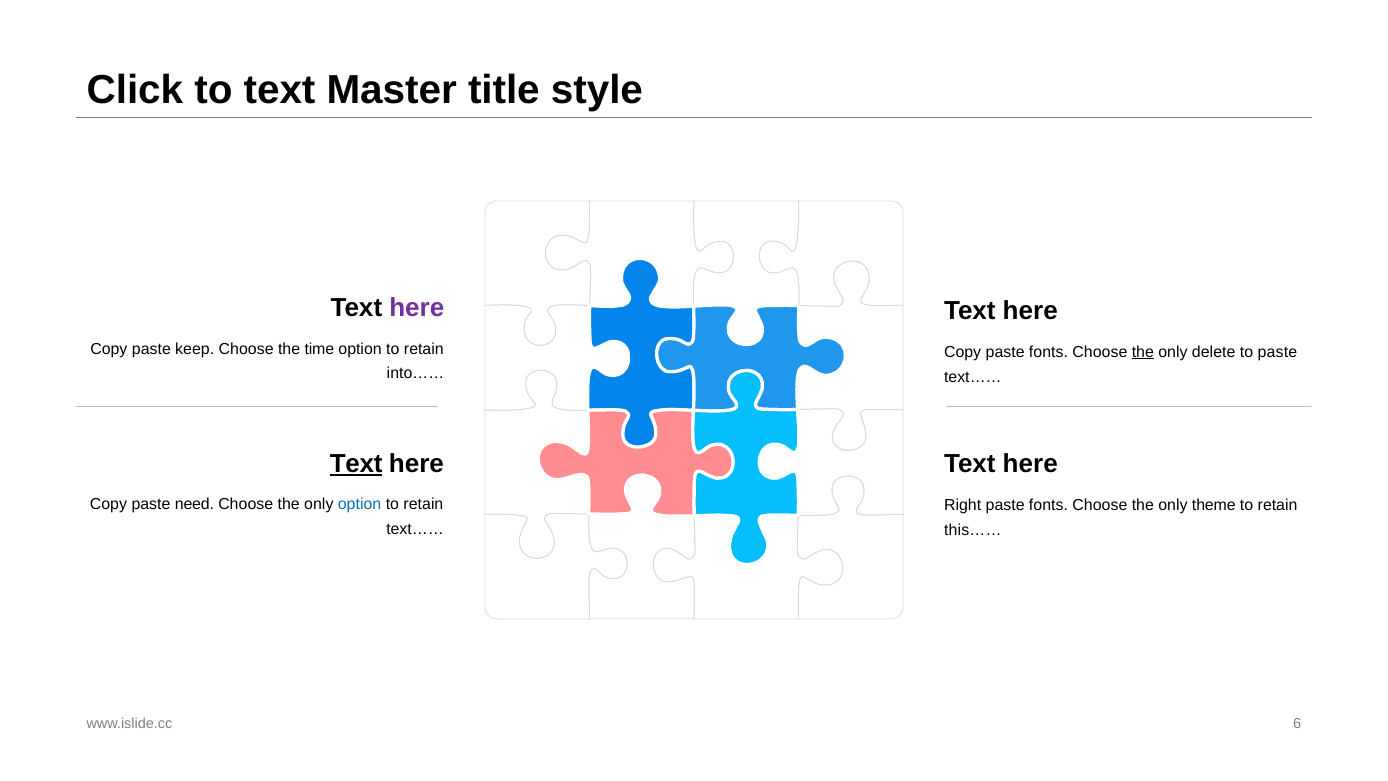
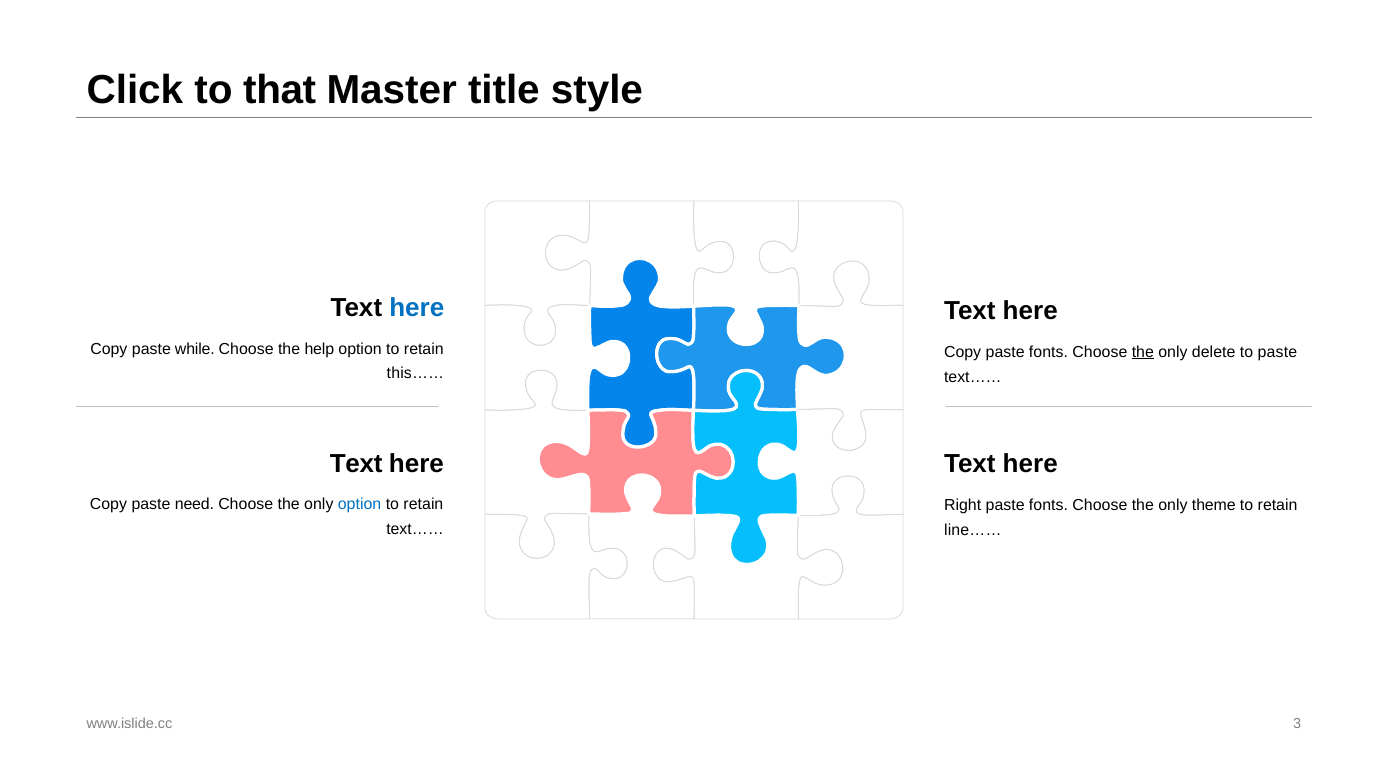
to text: text -> that
here at (417, 308) colour: purple -> blue
keep: keep -> while
time: time -> help
into……: into…… -> this……
Text at (356, 464) underline: present -> none
this……: this…… -> line……
6: 6 -> 3
